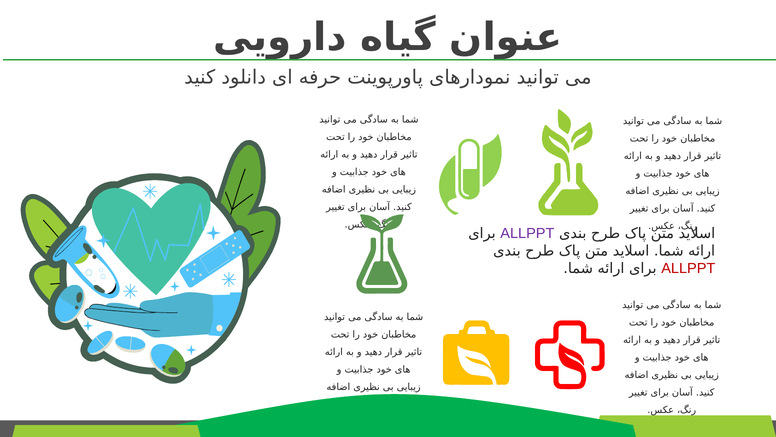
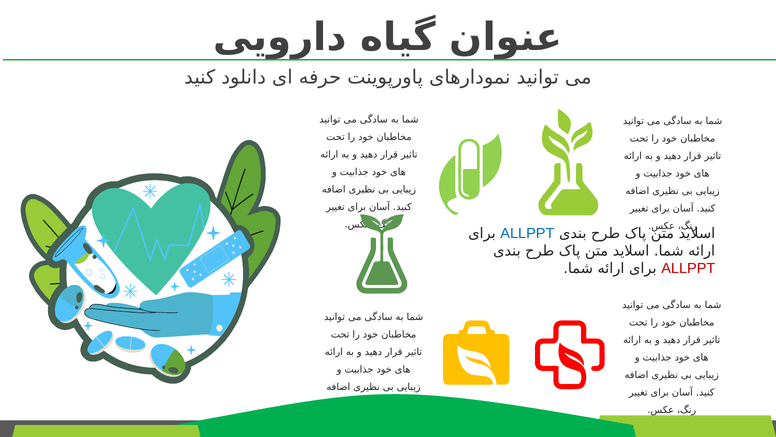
ALLPPT at (527, 233) colour: purple -> blue
